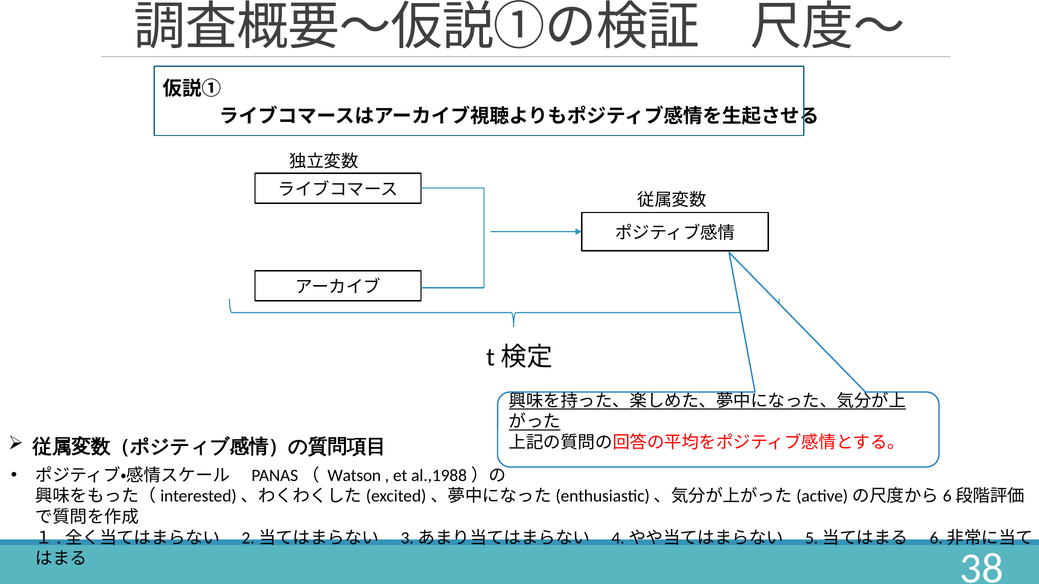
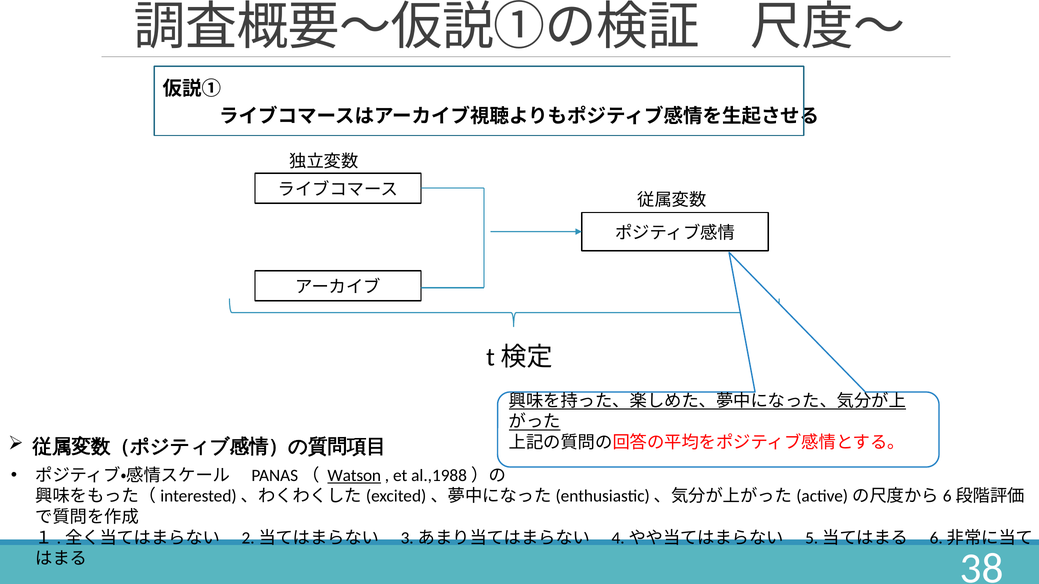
Watson underline: none -> present
